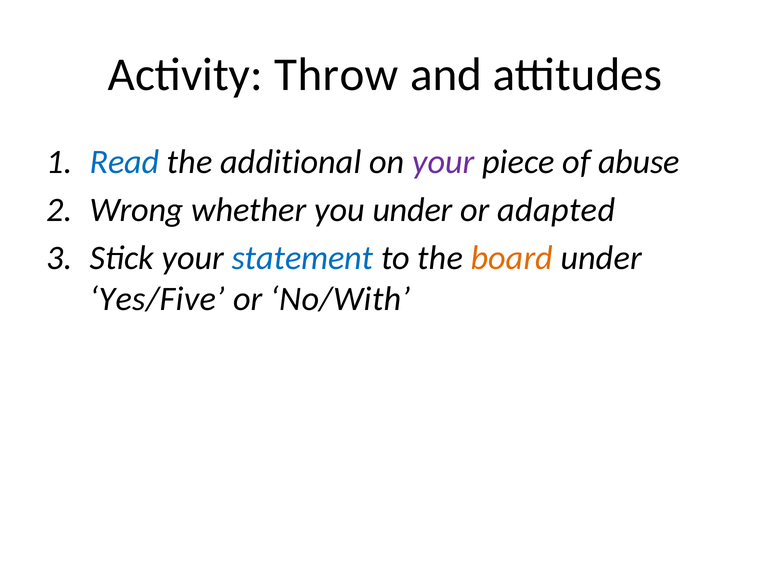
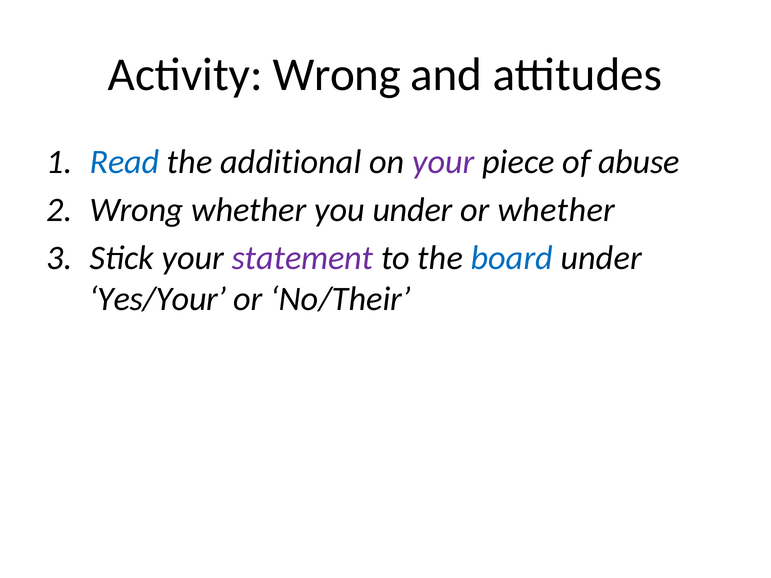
Activity Throw: Throw -> Wrong
or adapted: adapted -> whether
statement colour: blue -> purple
board colour: orange -> blue
Yes/Five: Yes/Five -> Yes/Your
No/With: No/With -> No/Their
